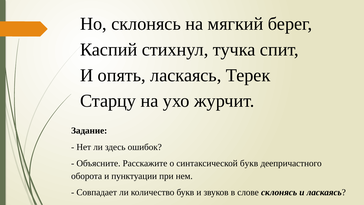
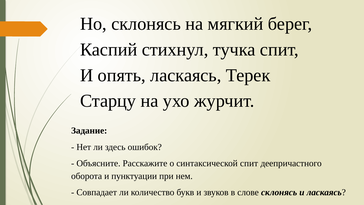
синтаксической букв: букв -> спит
